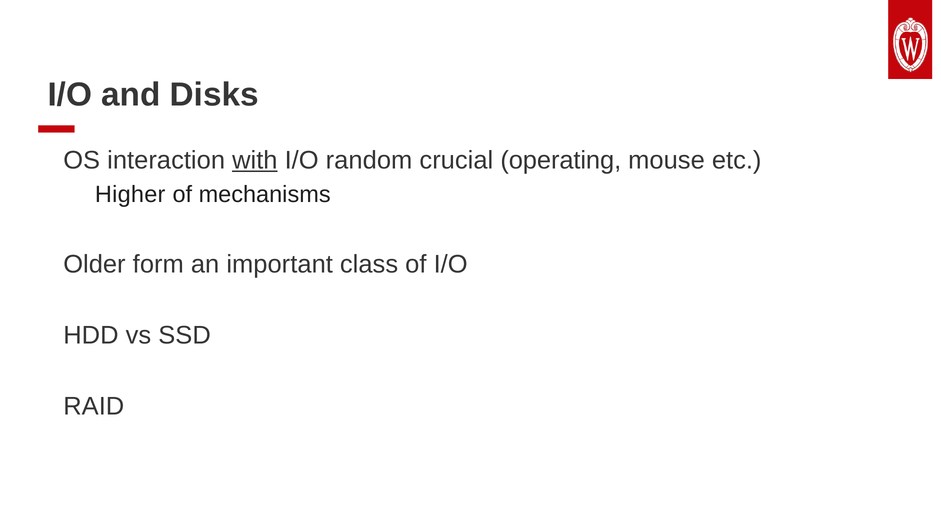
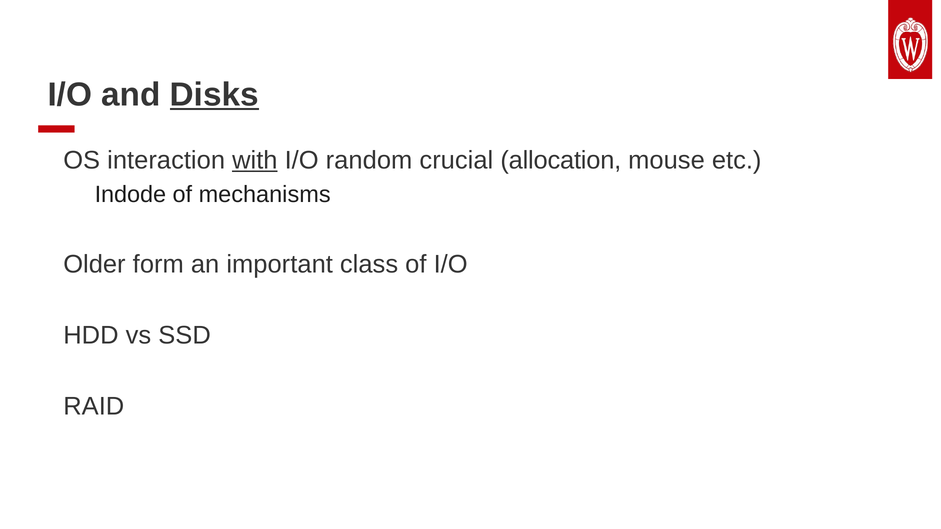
Disks underline: none -> present
operating: operating -> allocation
Higher: Higher -> Indode
